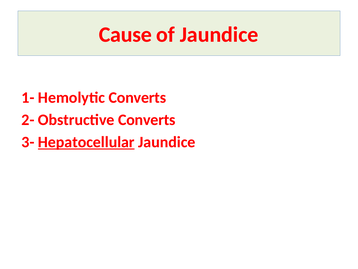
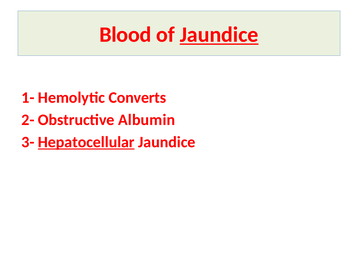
Cause: Cause -> Blood
Jaundice at (219, 35) underline: none -> present
Obstructive Converts: Converts -> Albumin
